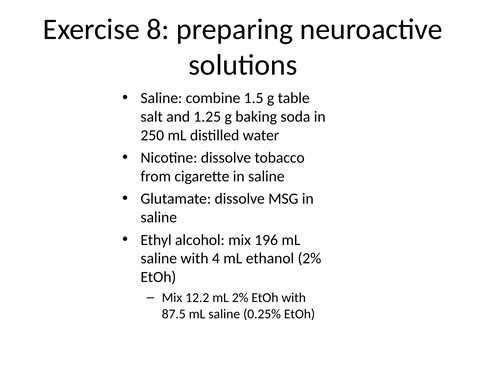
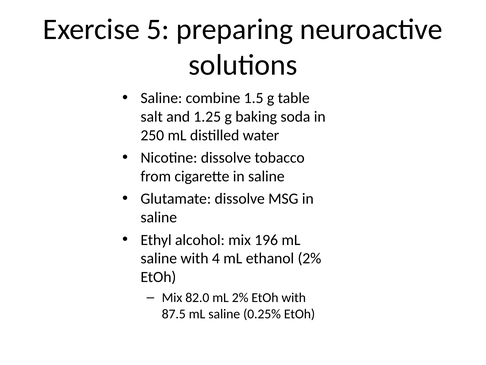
8: 8 -> 5
12.2: 12.2 -> 82.0
